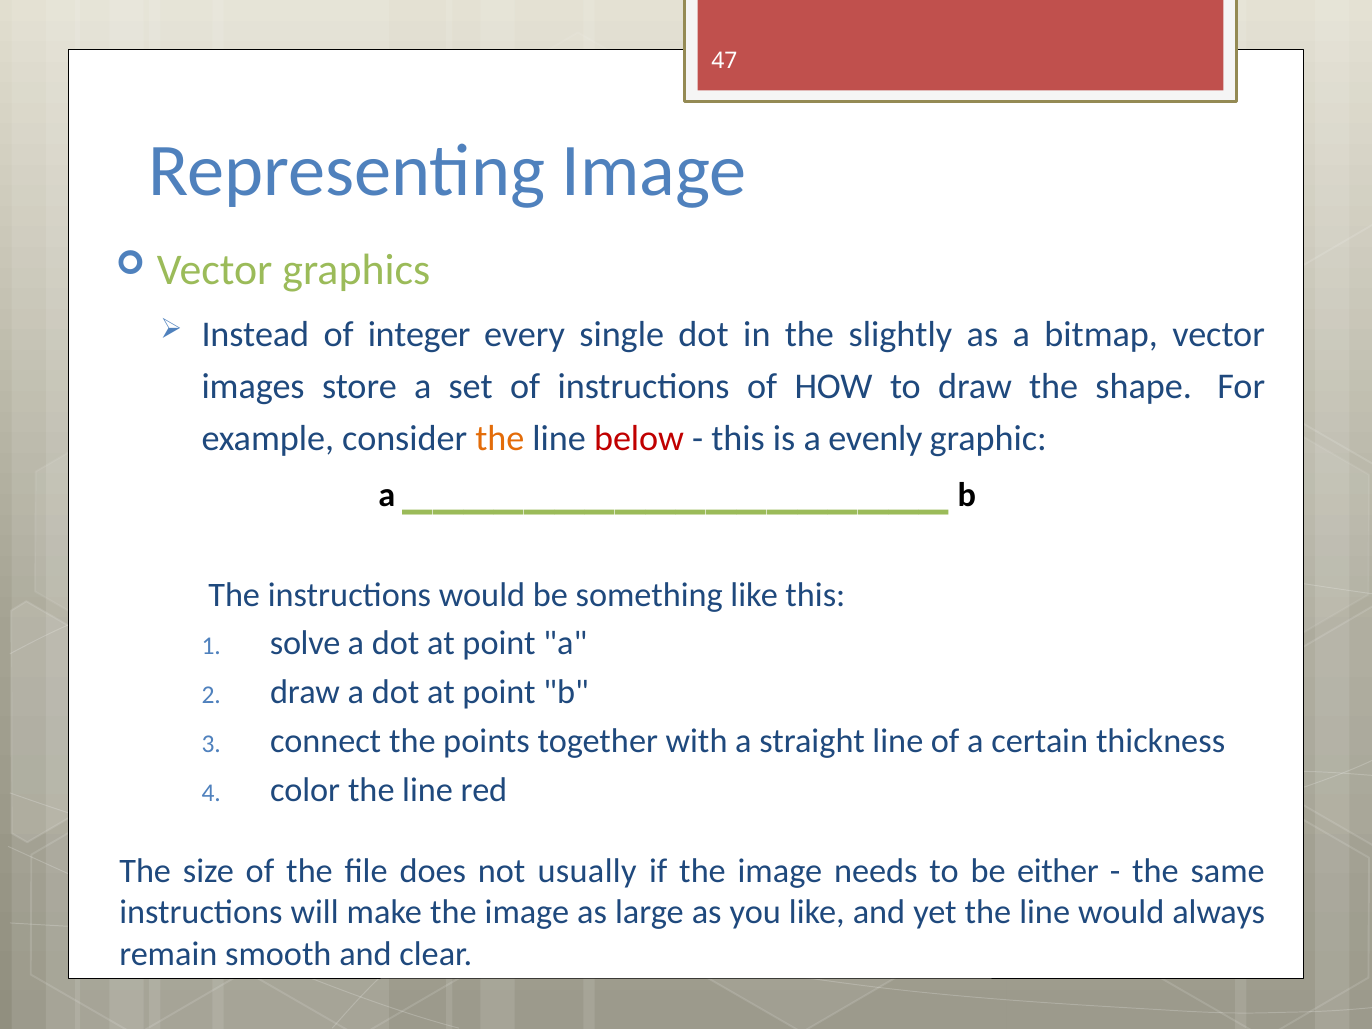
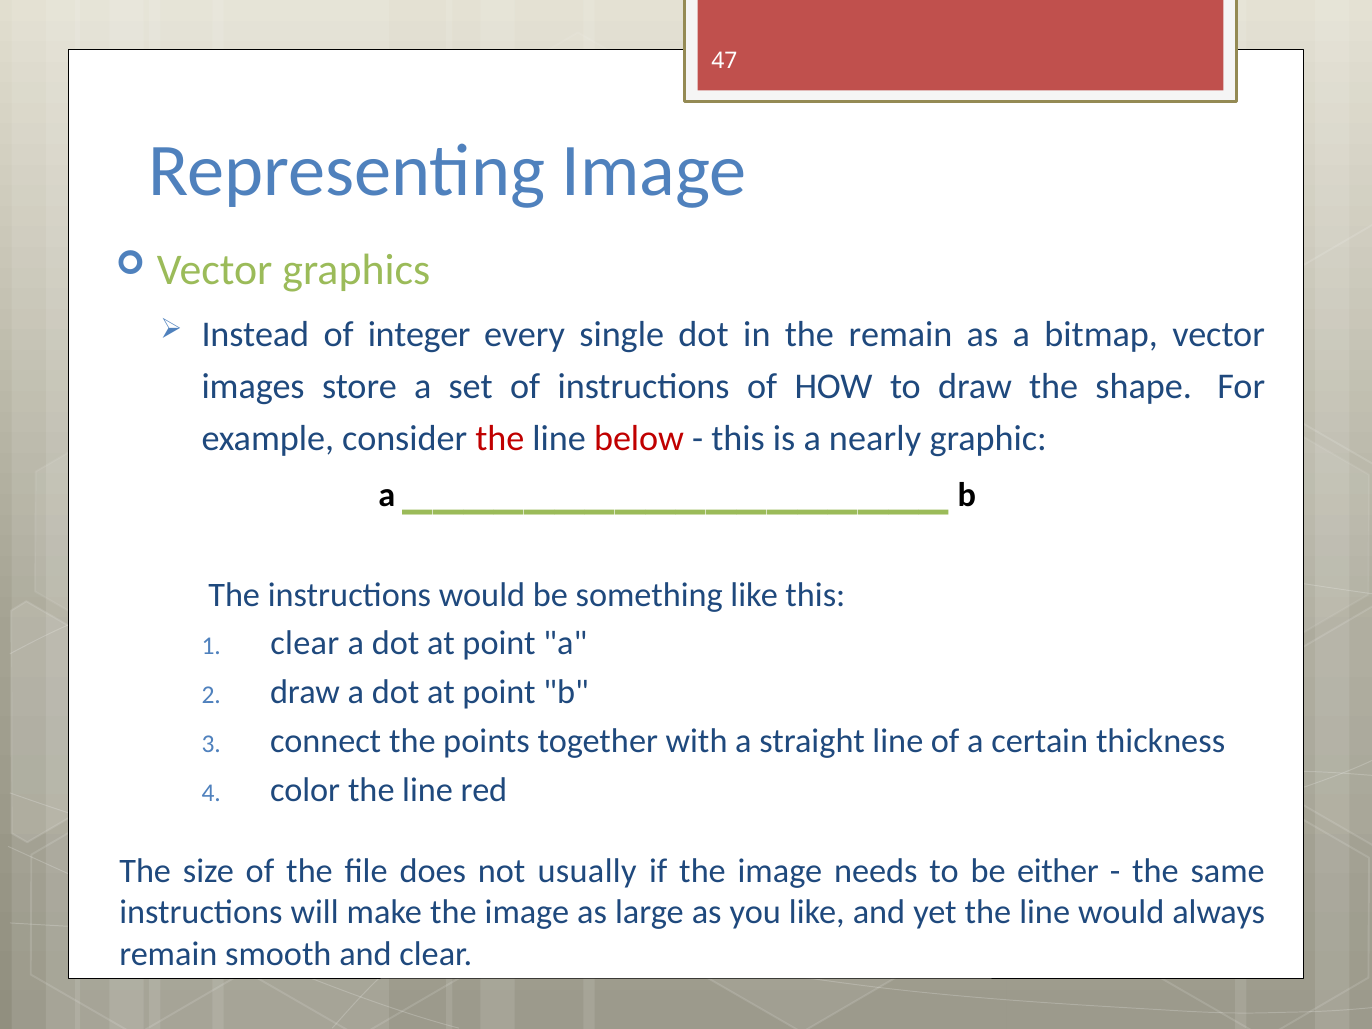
the slightly: slightly -> remain
the at (500, 438) colour: orange -> red
evenly: evenly -> nearly
solve at (305, 644): solve -> clear
